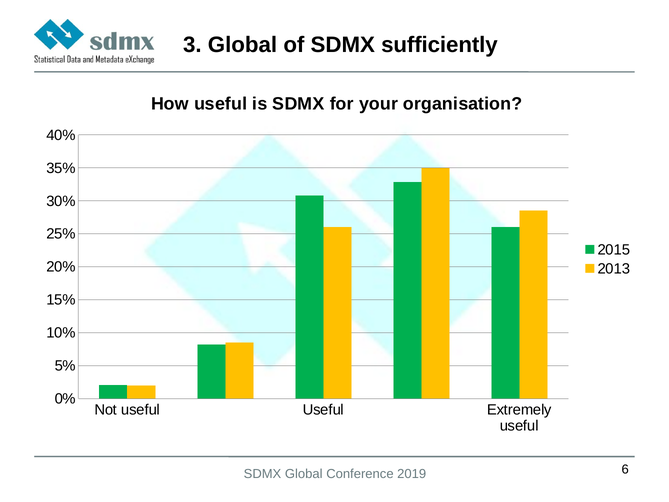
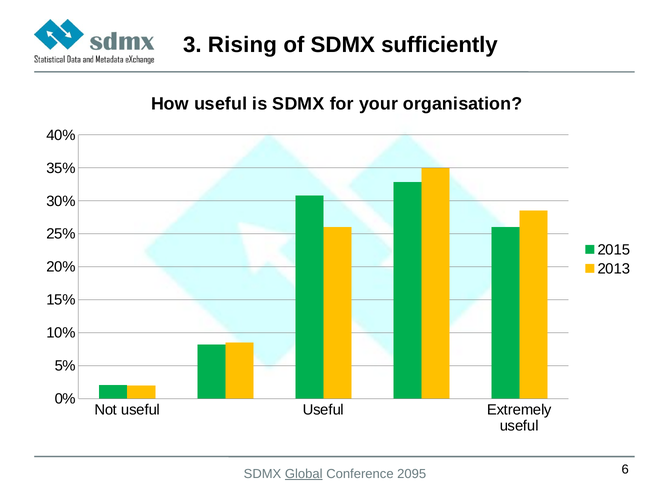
3 Global: Global -> Rising
Global at (304, 474) underline: none -> present
2019: 2019 -> 2095
